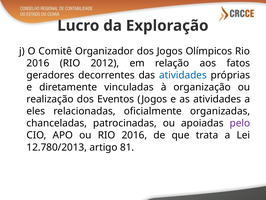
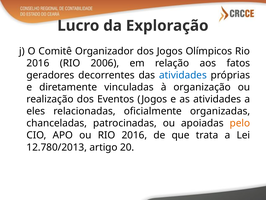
2012: 2012 -> 2006
pelo colour: purple -> orange
81: 81 -> 20
